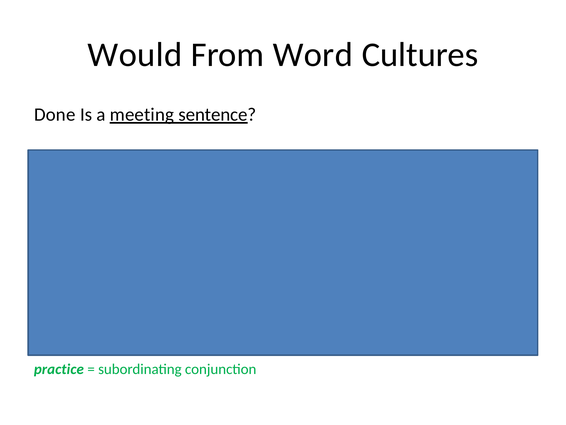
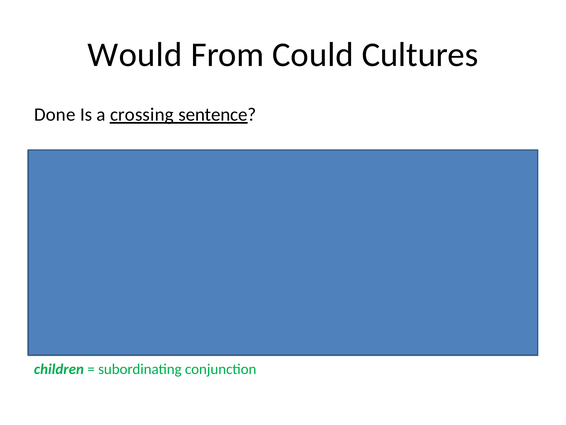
Word: Word -> Could
meeting: meeting -> crossing
practice at (59, 369): practice -> children
